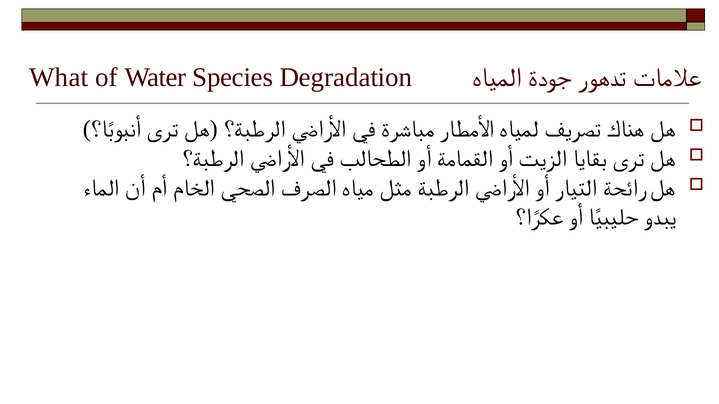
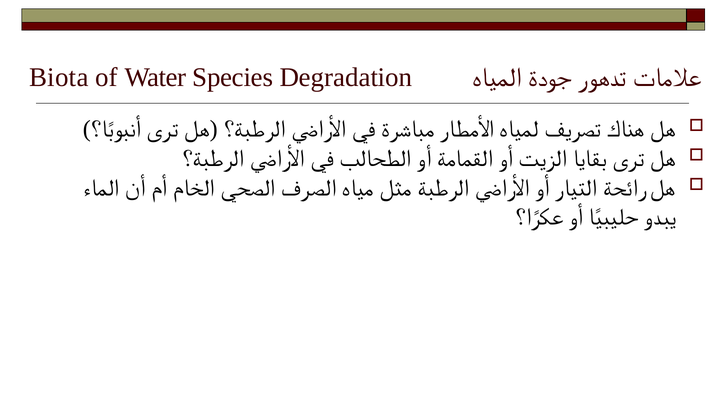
What: What -> Biota
